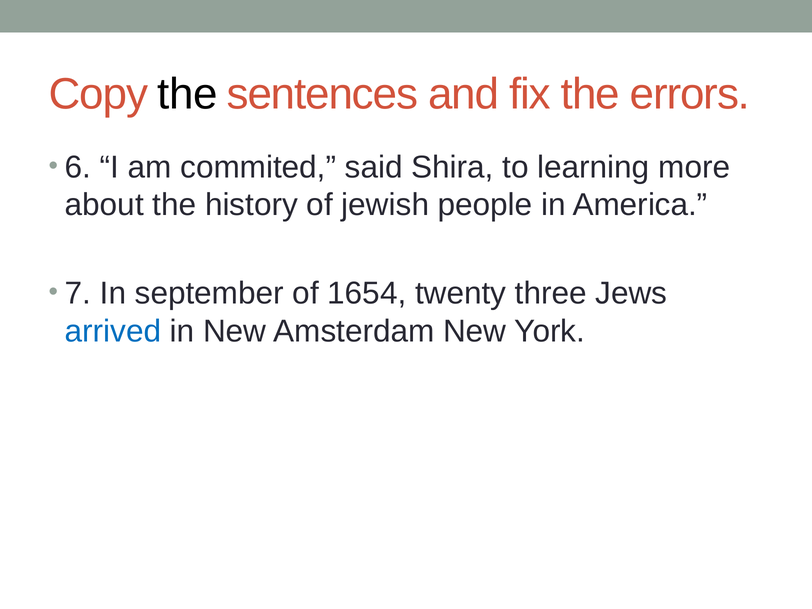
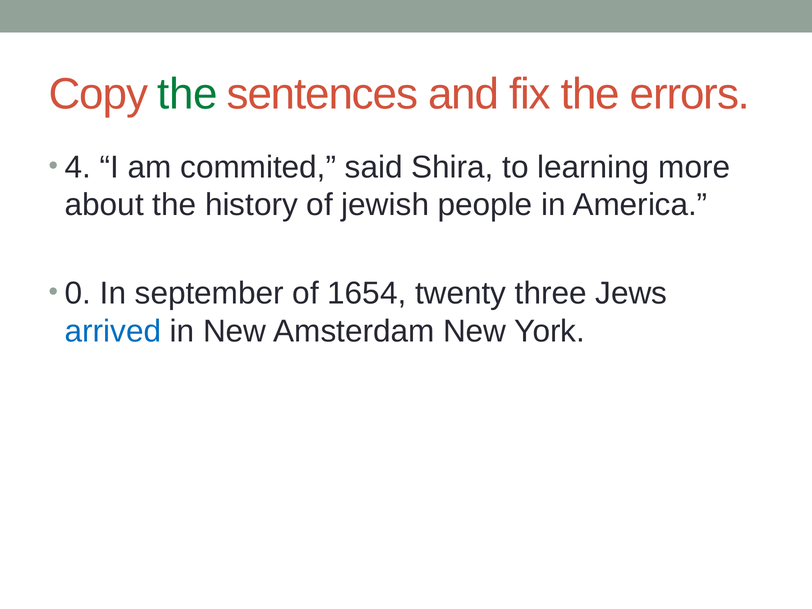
the at (188, 94) colour: black -> green
6: 6 -> 4
7: 7 -> 0
